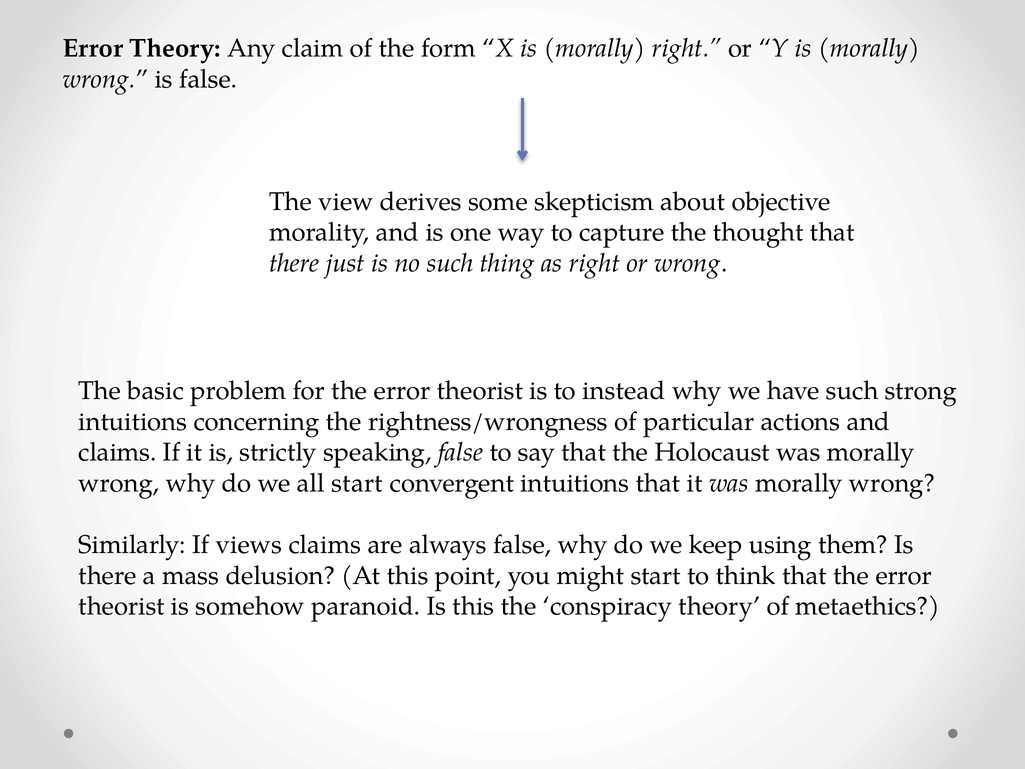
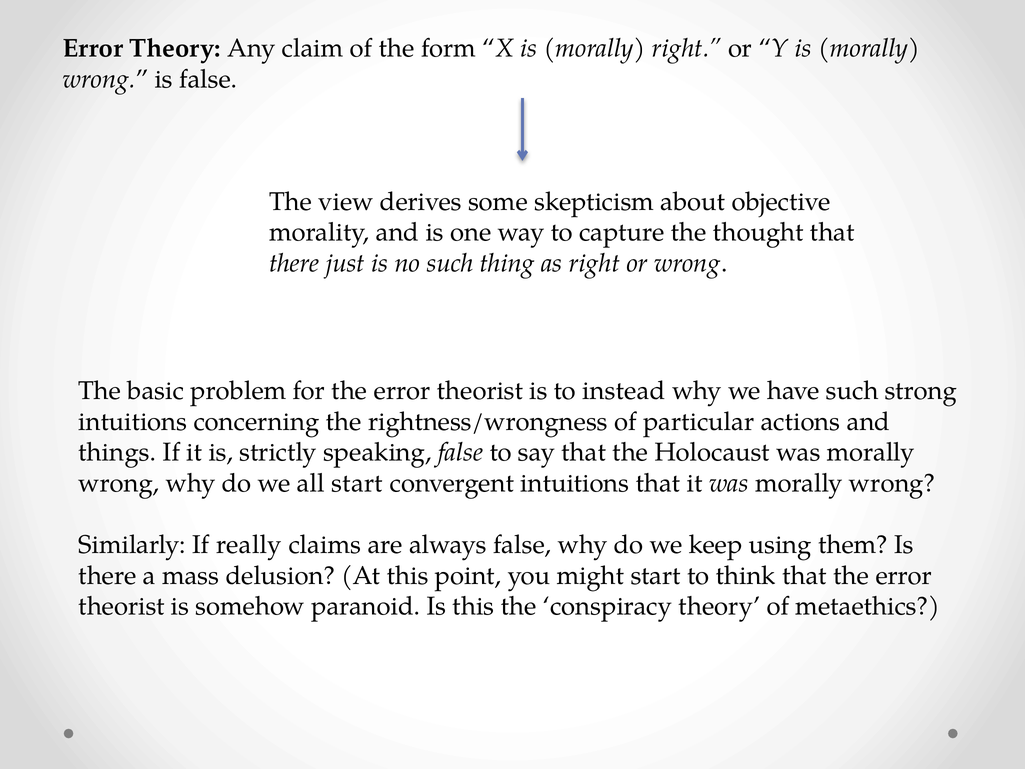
claims at (117, 452): claims -> things
views: views -> really
